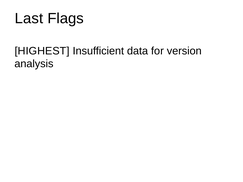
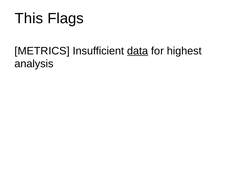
Last: Last -> This
HIGHEST: HIGHEST -> METRICS
data underline: none -> present
version: version -> highest
